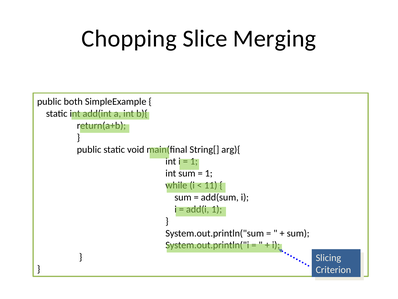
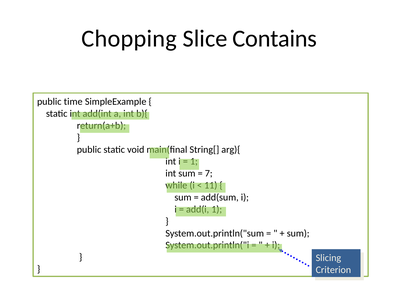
Merging: Merging -> Contains
both: both -> time
1 at (209, 173): 1 -> 7
